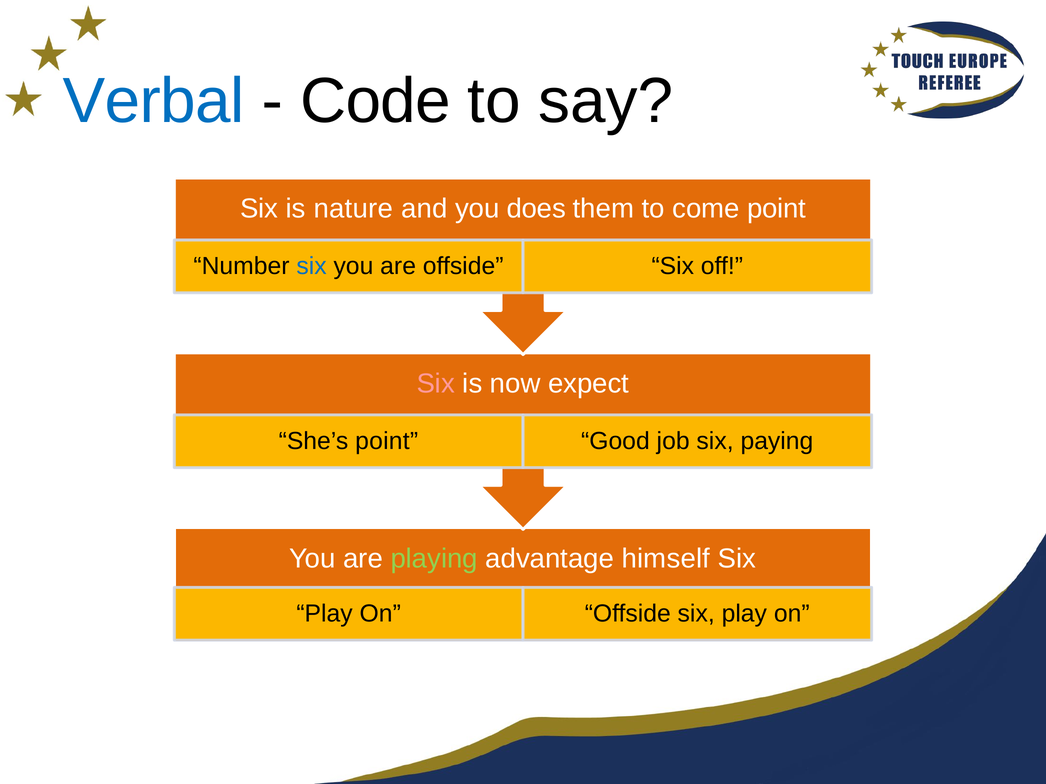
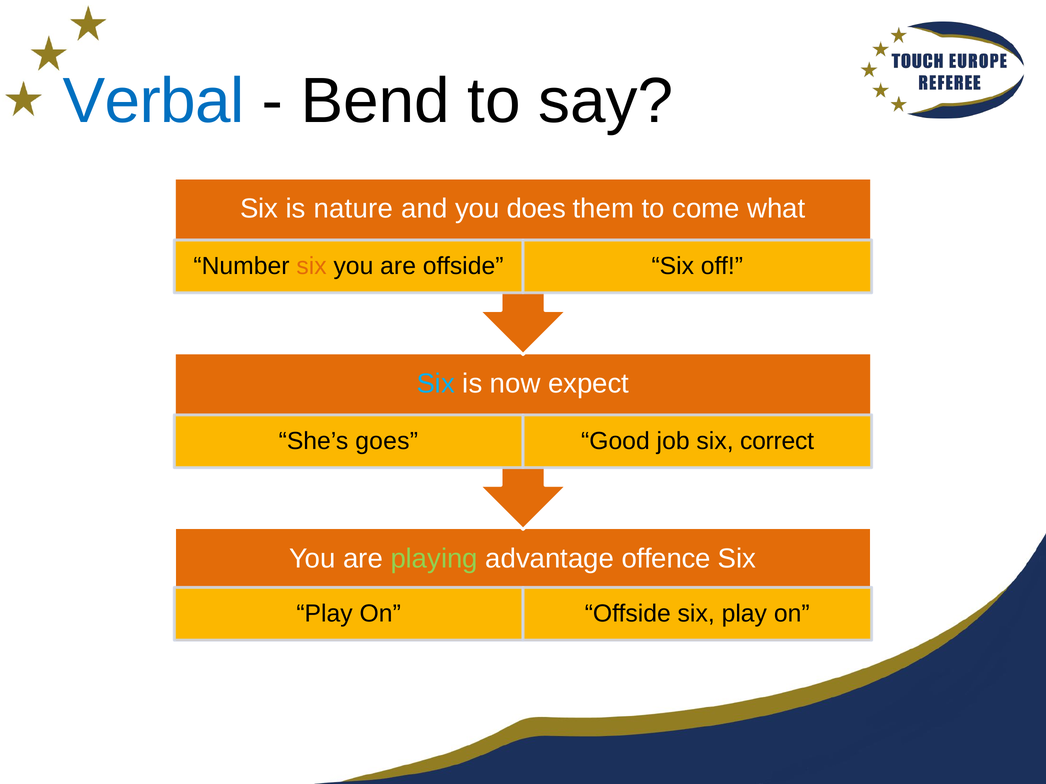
Code: Code -> Bend
come point: point -> what
six at (312, 266) colour: blue -> orange
Six at (436, 384) colour: pink -> light blue
She’s point: point -> goes
paying: paying -> correct
himself: himself -> offence
